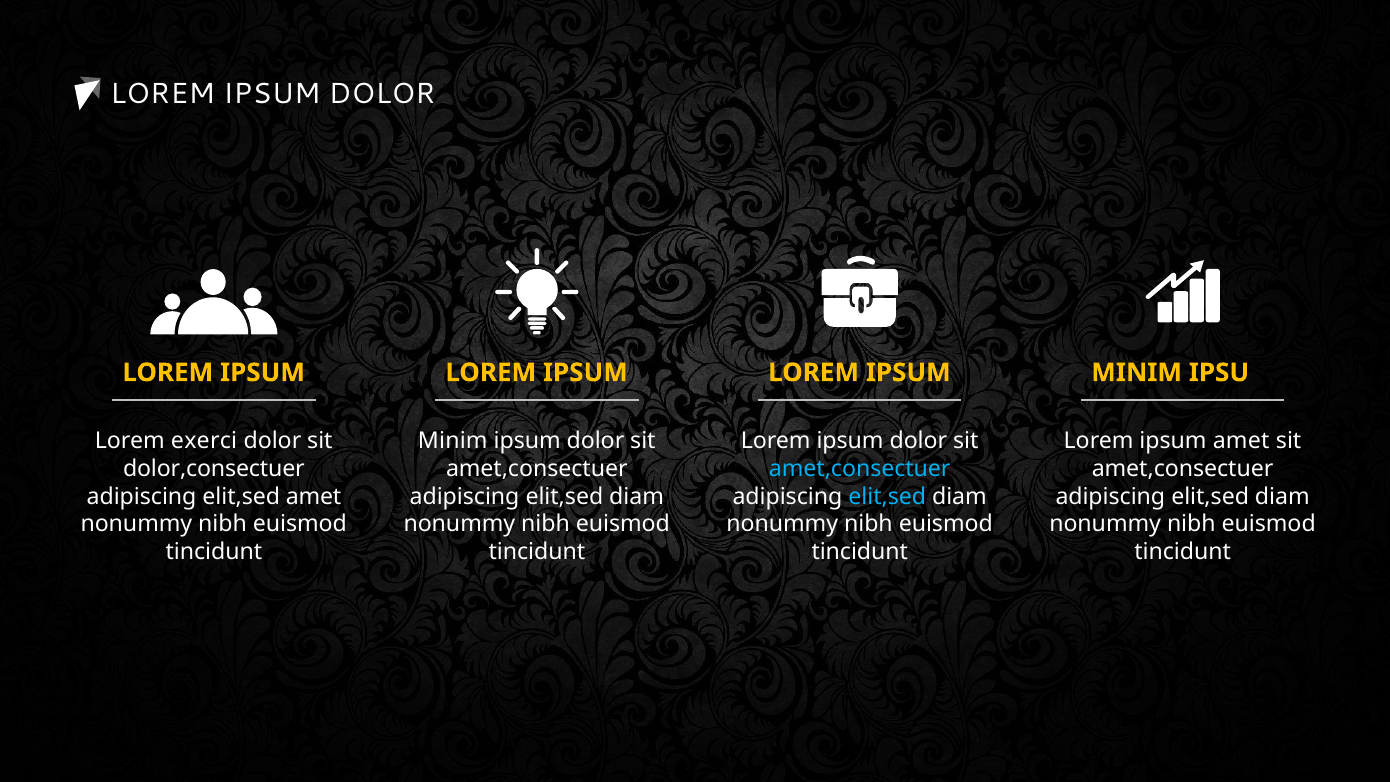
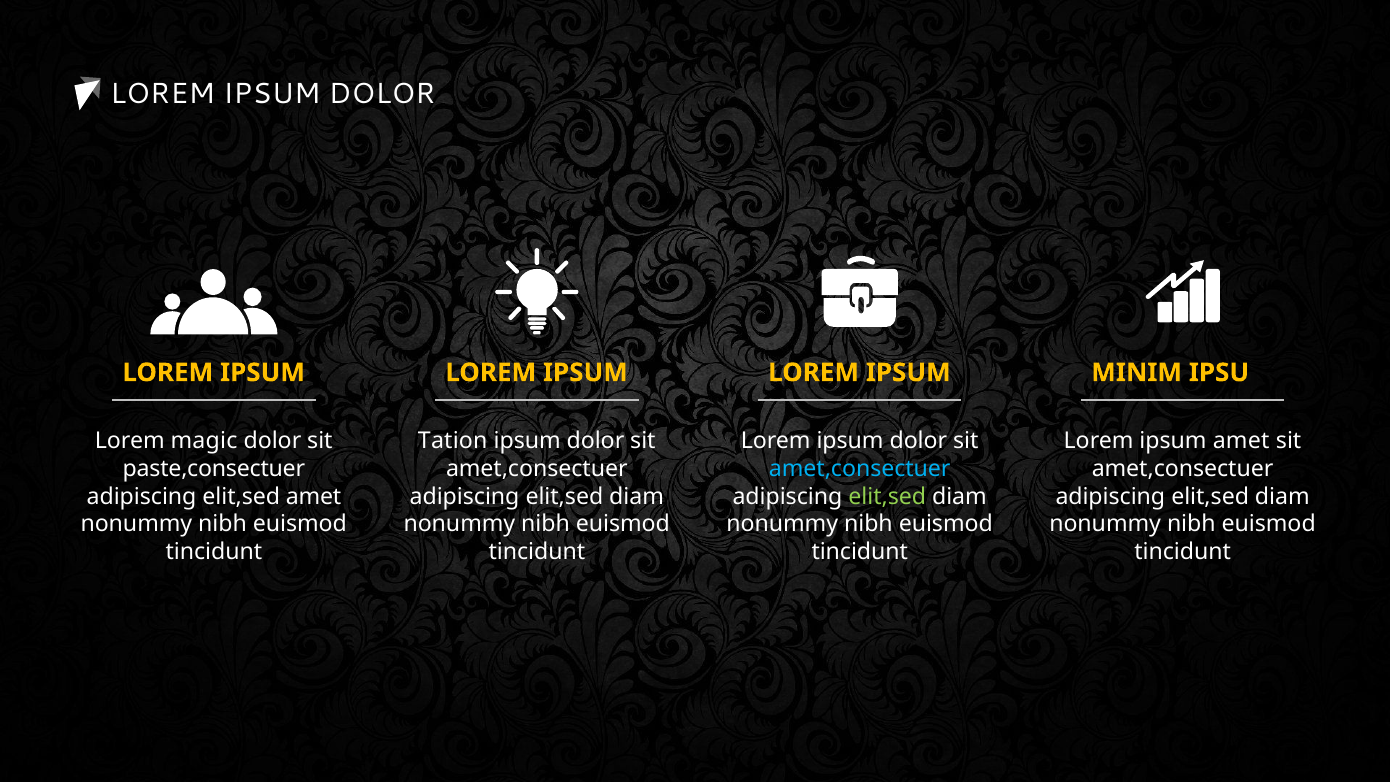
exerci: exerci -> magic
Minim at (453, 441): Minim -> Tation
dolor,consectuer: dolor,consectuer -> paste,consectuer
elit,sed at (887, 496) colour: light blue -> light green
